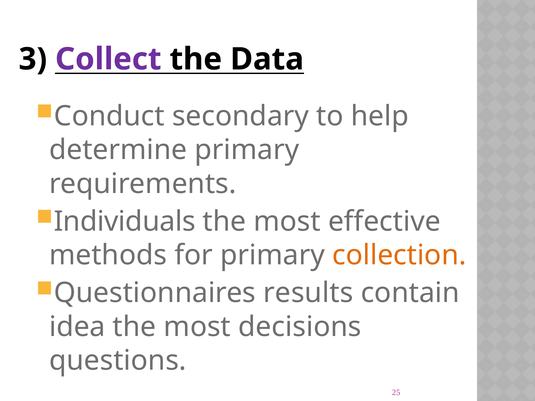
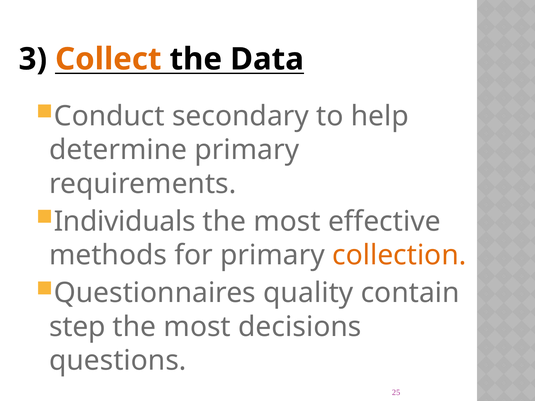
Collect colour: purple -> orange
results: results -> quality
idea: idea -> step
